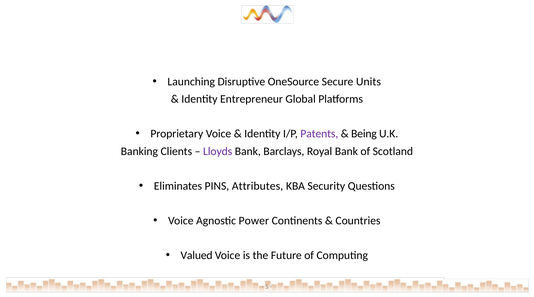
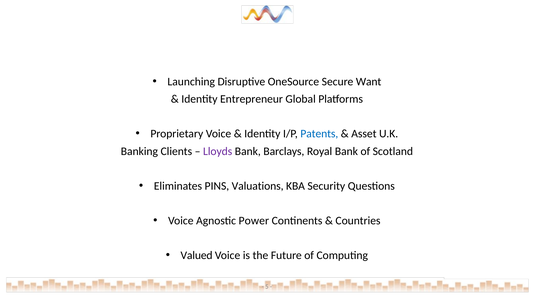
Units: Units -> Want
Patents colour: purple -> blue
Being: Being -> Asset
Attributes: Attributes -> Valuations
